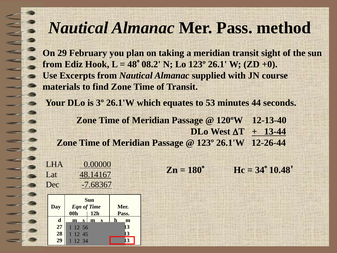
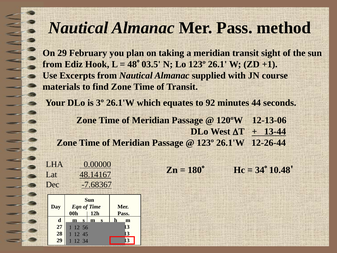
08.2: 08.2 -> 03.5
+0: +0 -> +1
53: 53 -> 92
12-13-40: 12-13-40 -> 12-13-06
